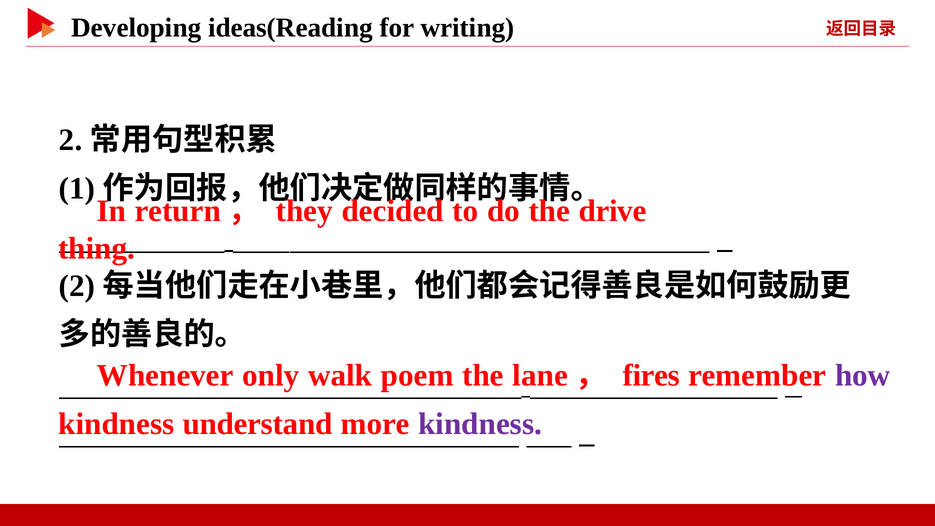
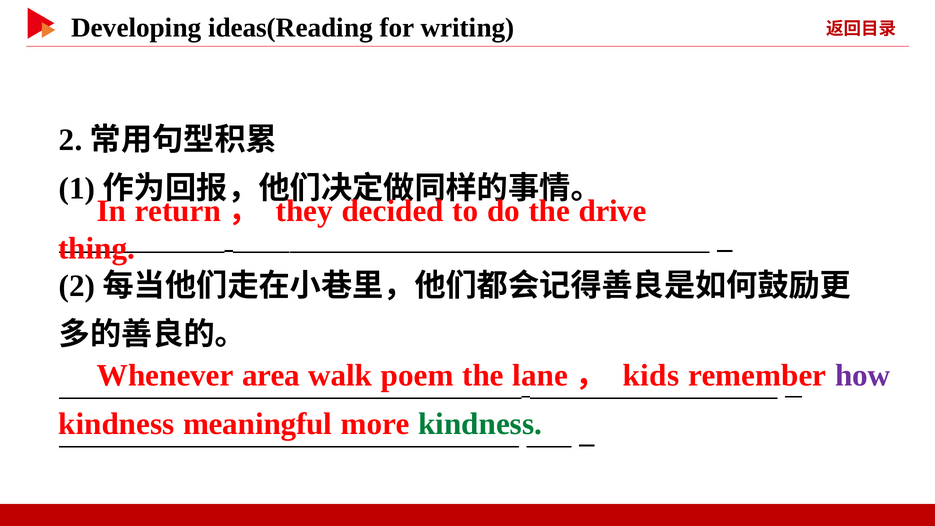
only: only -> area
fires: fires -> kids
understand: understand -> meaningful
kindness at (480, 424) colour: purple -> green
